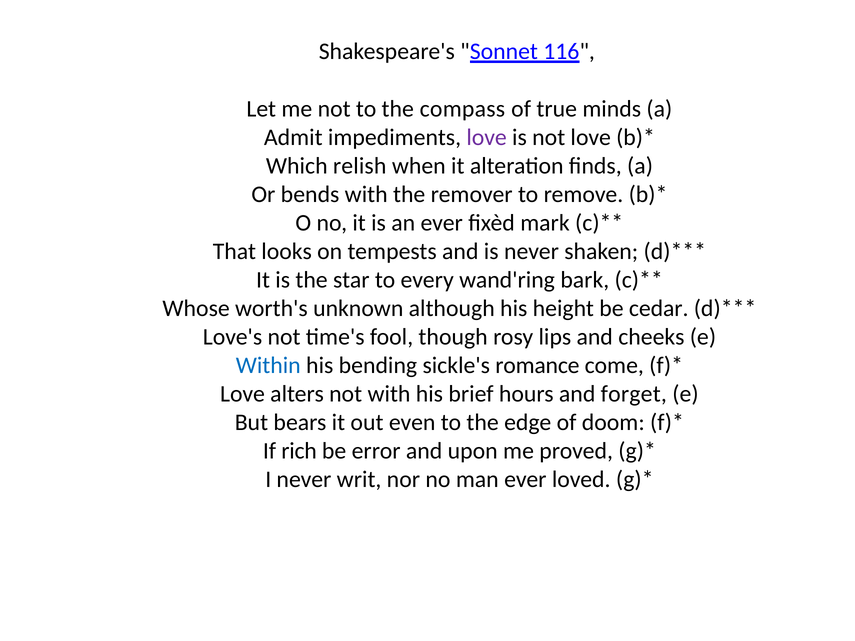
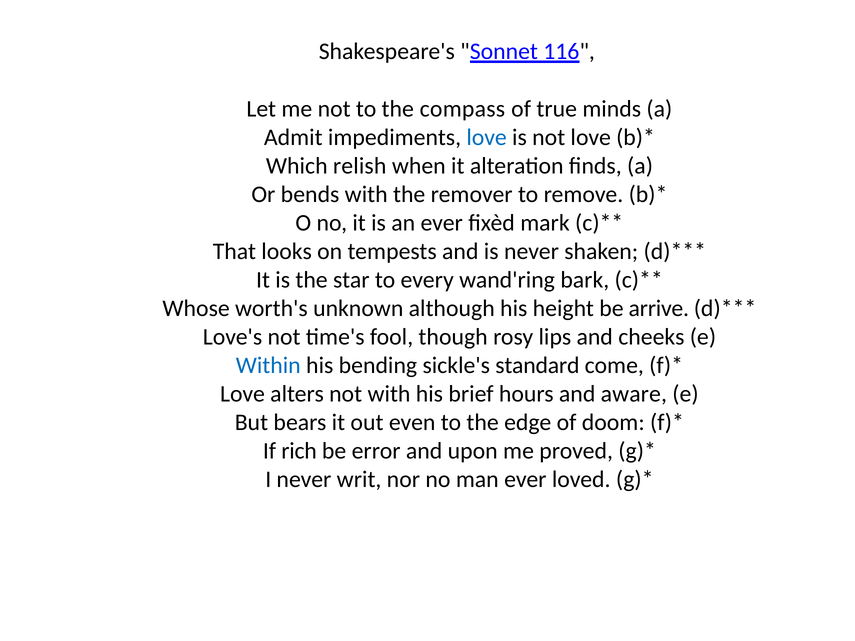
love at (487, 138) colour: purple -> blue
cedar: cedar -> arrive
romance: romance -> standard
forget: forget -> aware
